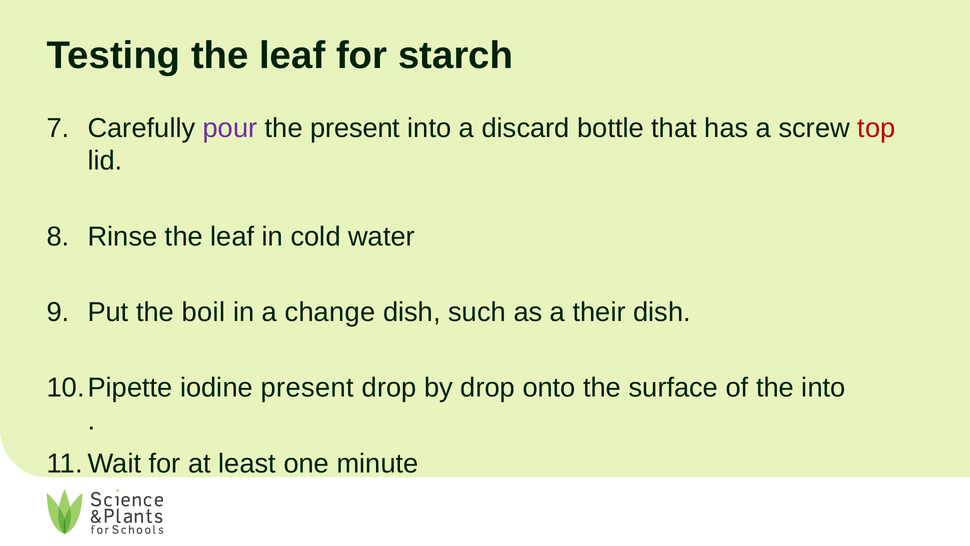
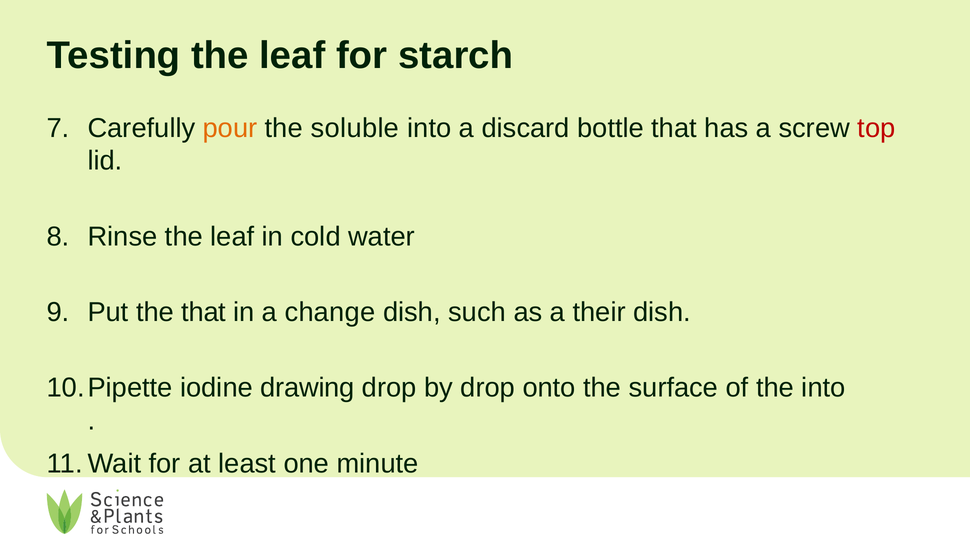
pour colour: purple -> orange
the present: present -> soluble
the boil: boil -> that
iodine present: present -> drawing
